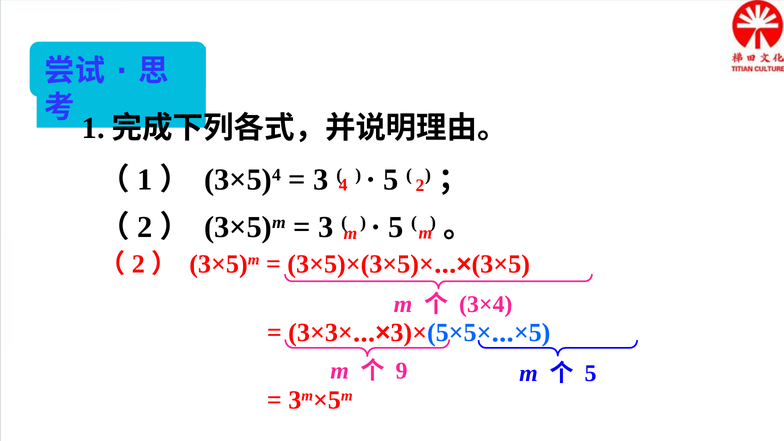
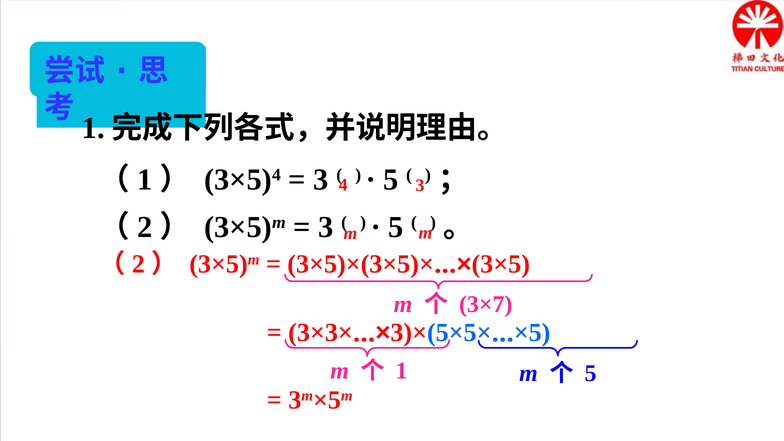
4 2: 2 -> 3
3×4: 3×4 -> 3×7
9 at (402, 371): 9 -> 1
